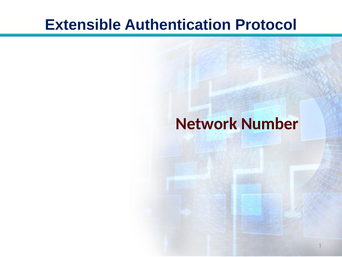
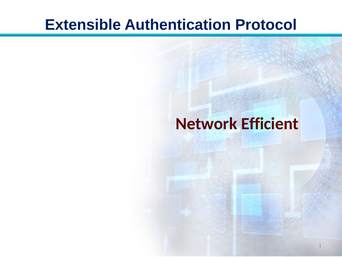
Number: Number -> Efficient
